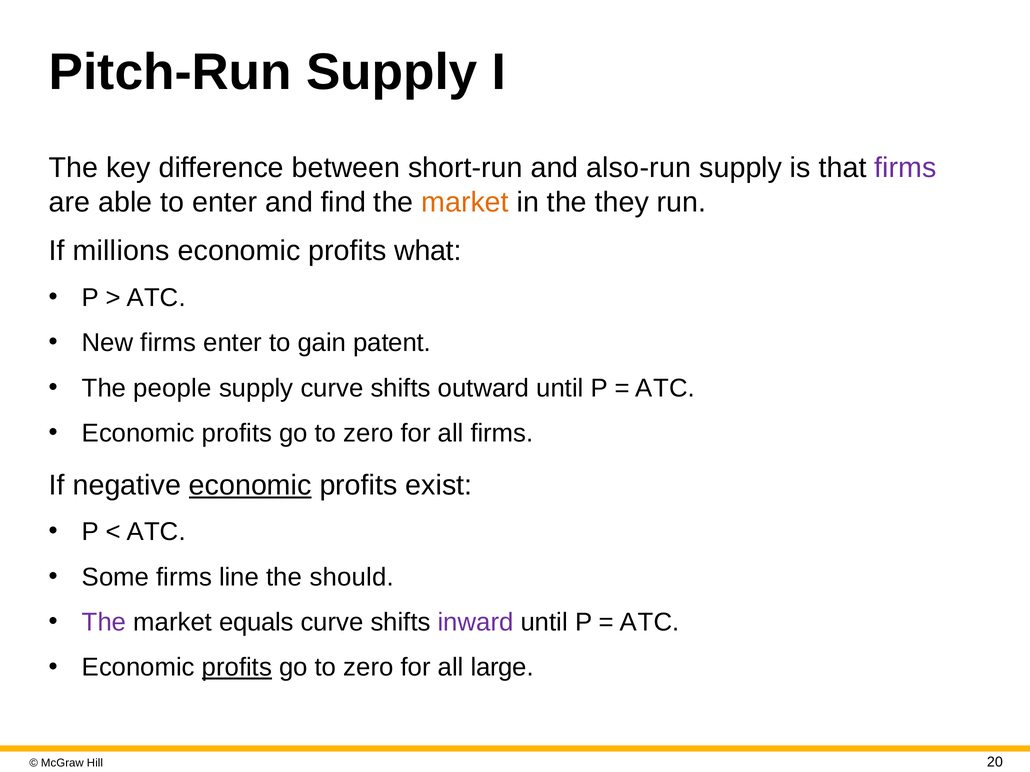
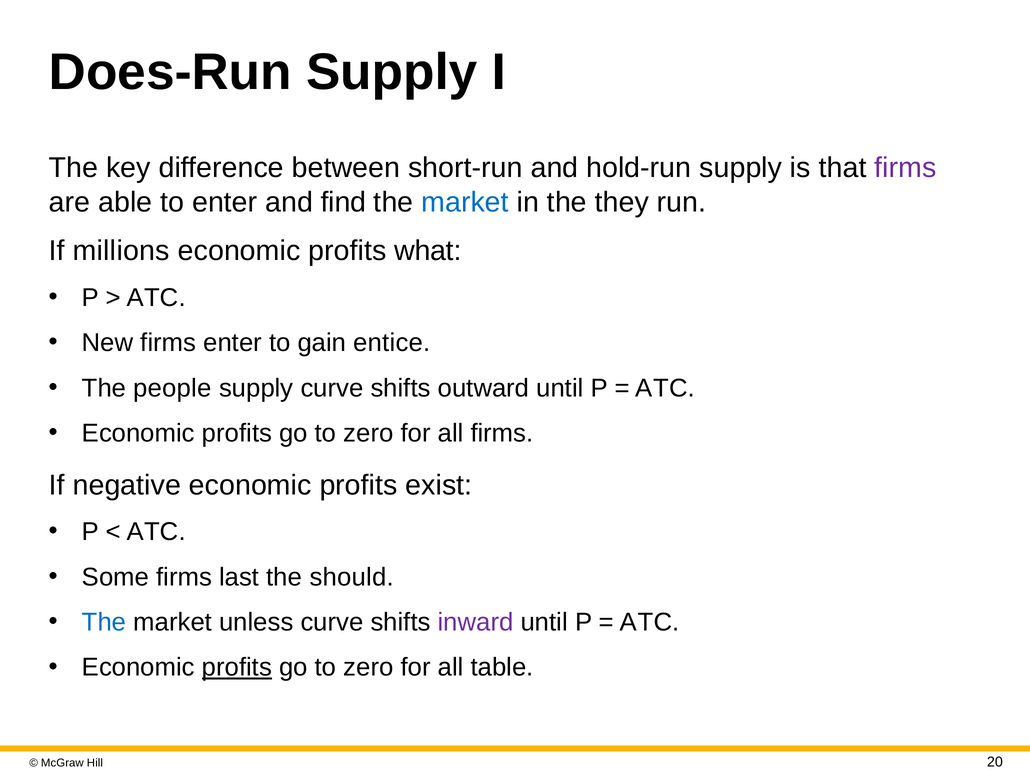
Pitch-Run: Pitch-Run -> Does-Run
also-run: also-run -> hold-run
market at (465, 202) colour: orange -> blue
patent: patent -> entice
economic at (250, 485) underline: present -> none
line: line -> last
The at (104, 623) colour: purple -> blue
equals: equals -> unless
large: large -> table
